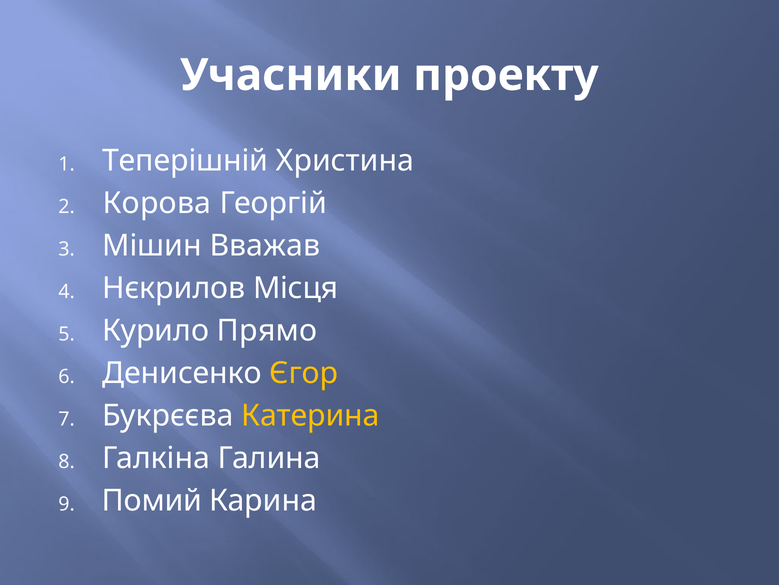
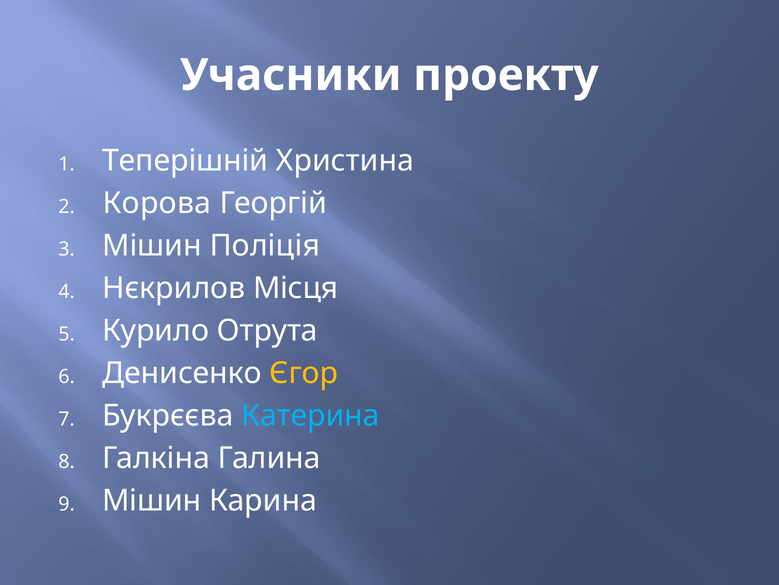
Вважав: Вважав -> Поліція
Прямо: Прямо -> Отрута
Катерина colour: yellow -> light blue
Помий at (152, 500): Помий -> Мішин
